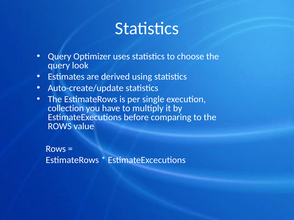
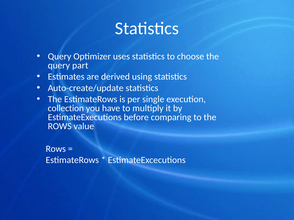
look: look -> part
